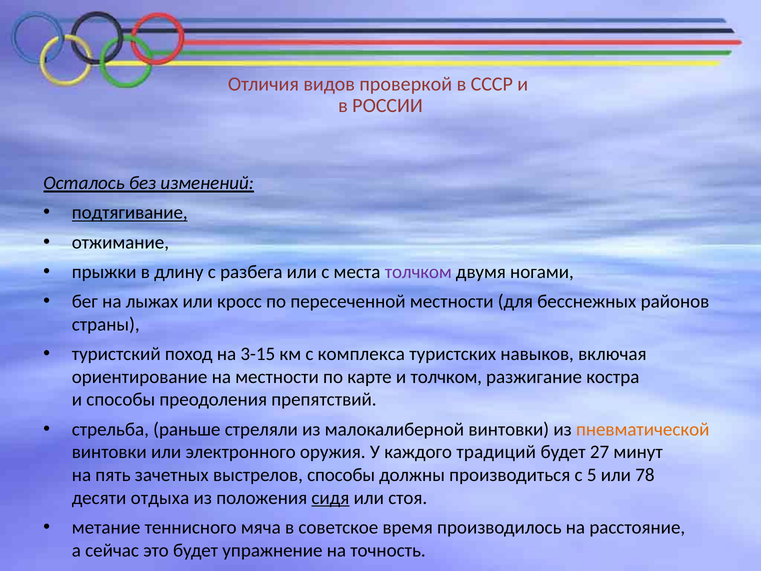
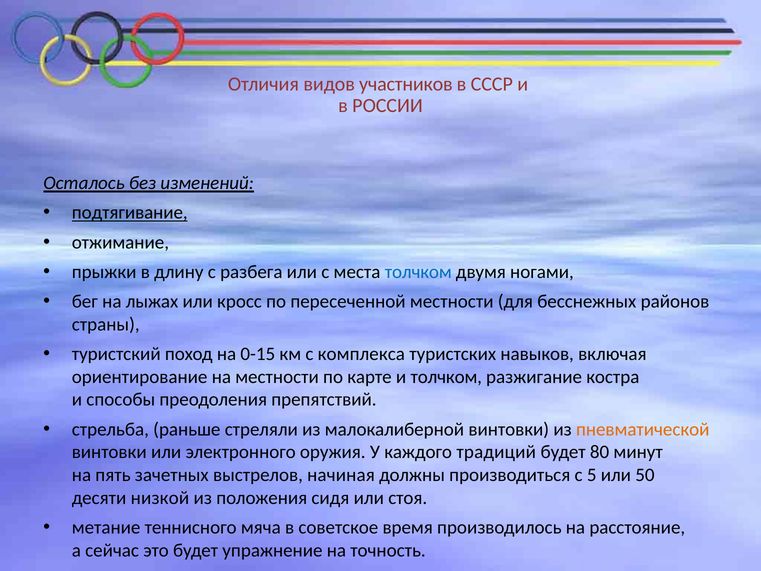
проверкой: проверкой -> участников
толчком at (418, 272) colour: purple -> blue
3-15: 3-15 -> 0-15
27: 27 -> 80
выстрелов способы: способы -> начиная
78: 78 -> 50
отдыха: отдыха -> низкой
сидя underline: present -> none
